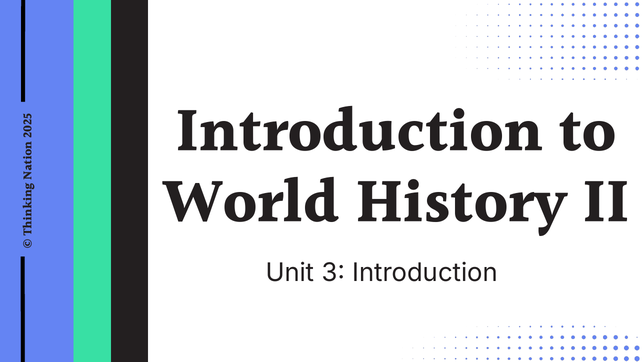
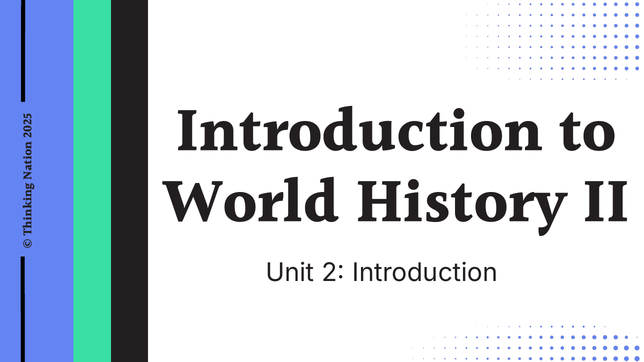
Unit 3: 3 -> 2
